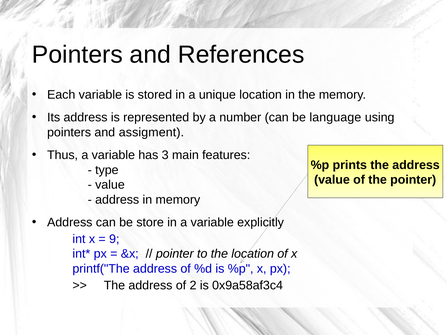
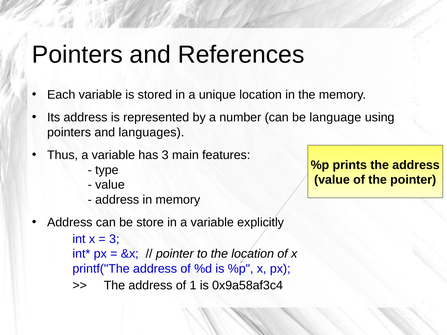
assigment: assigment -> languages
9 at (114, 239): 9 -> 3
2: 2 -> 1
